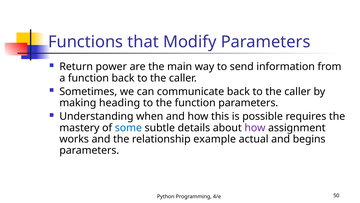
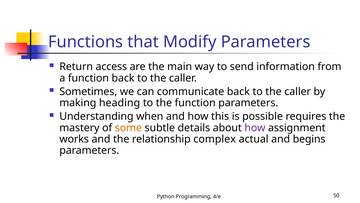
power: power -> access
some colour: blue -> orange
example: example -> complex
